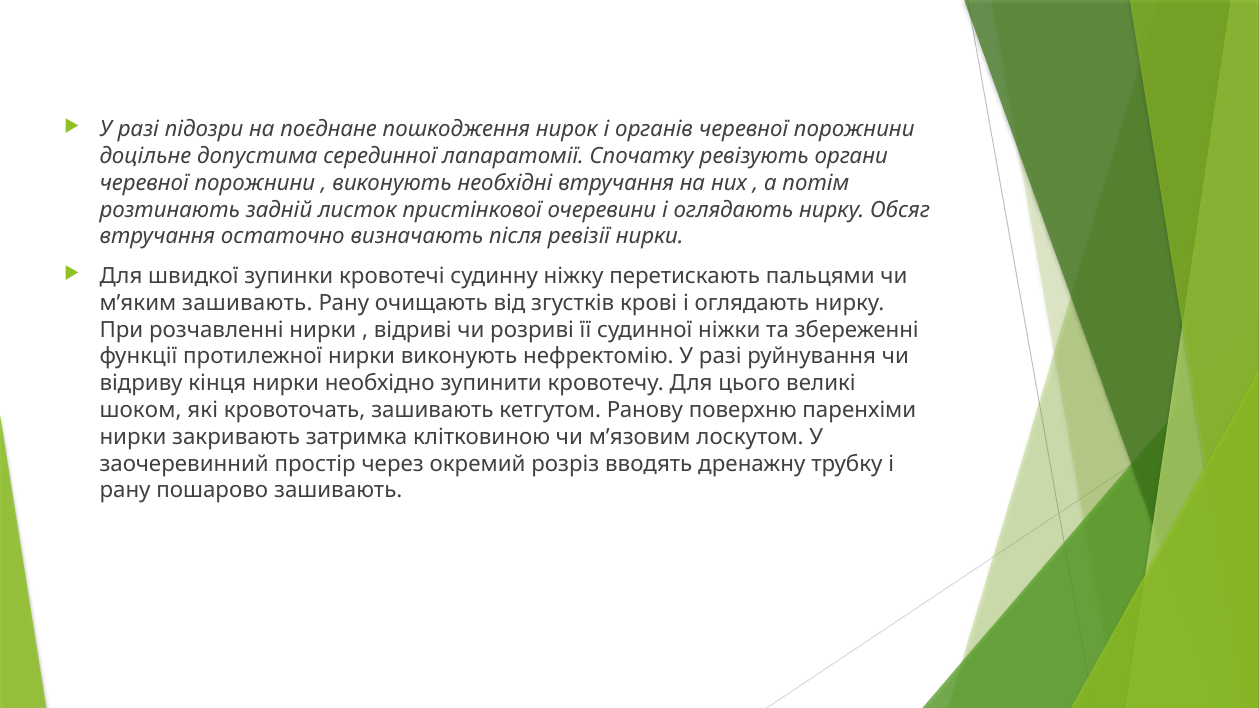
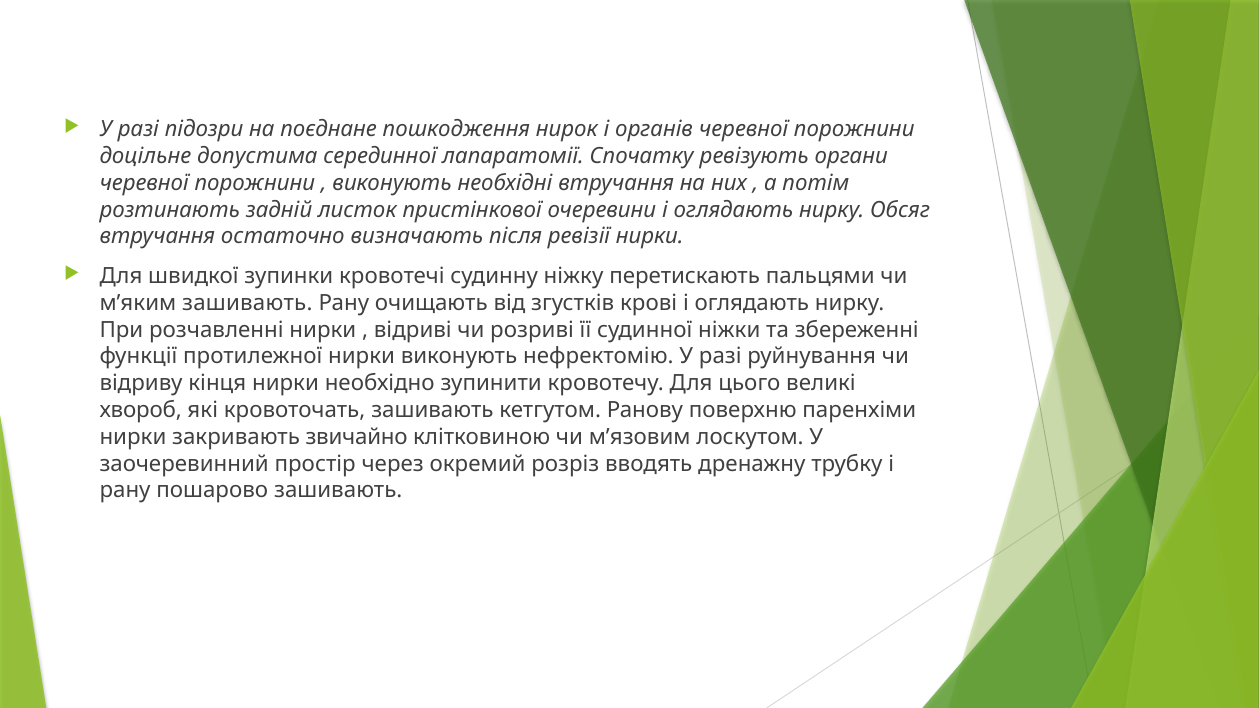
шоком: шоком -> хвороб
затримка: затримка -> звичайно
